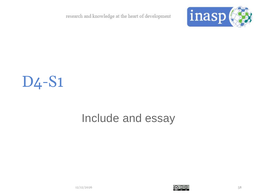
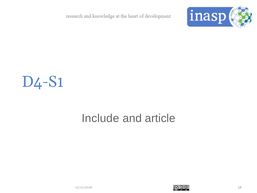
essay: essay -> article
